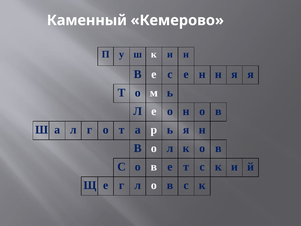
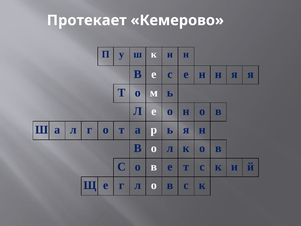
Каменный: Каменный -> Протекает
